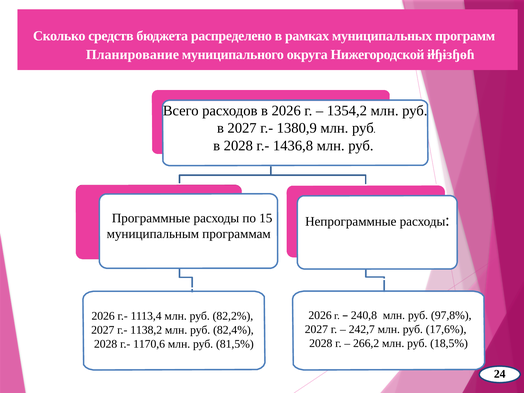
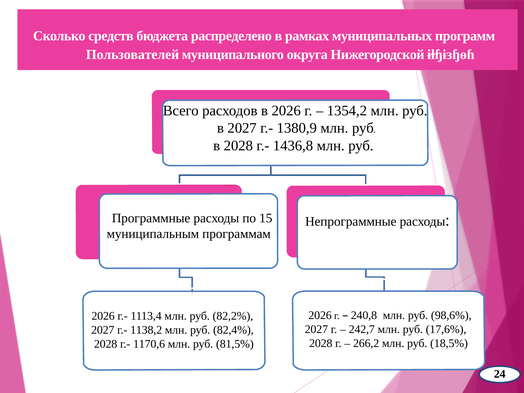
Планирование: Планирование -> Пользователей
97,8%: 97,8% -> 98,6%
